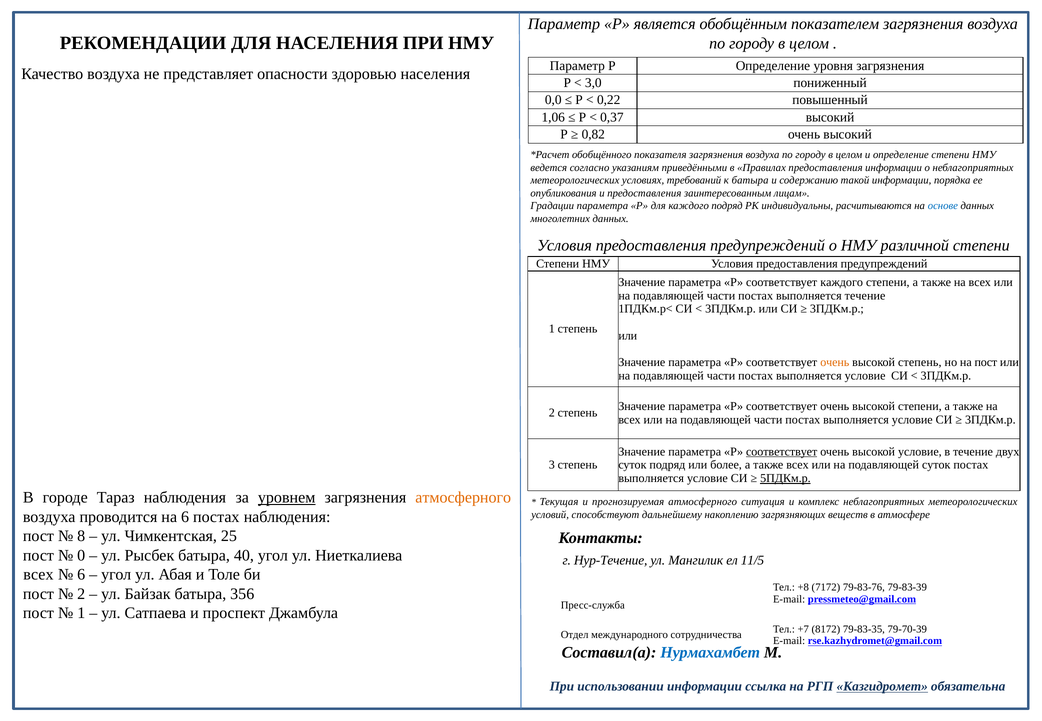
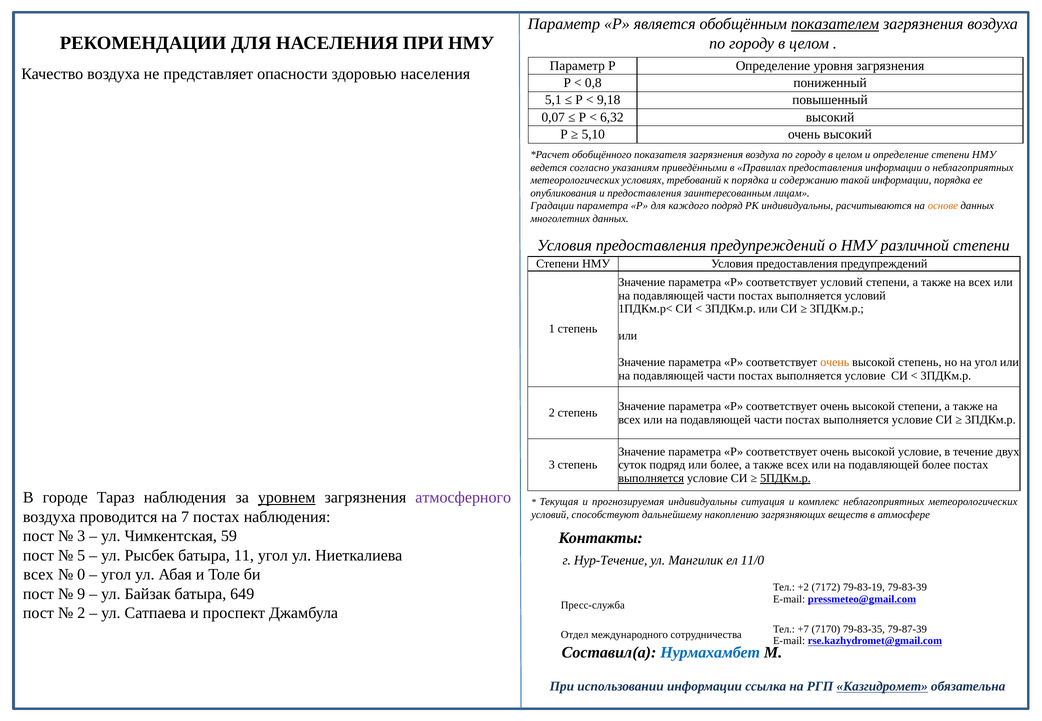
показателем underline: none -> present
3,0: 3,0 -> 0,8
0,0: 0,0 -> 5,1
0,22: 0,22 -> 9,18
1,06: 1,06 -> 0,07
0,37: 0,37 -> 6,32
0,82: 0,82 -> 5,10
к батыра: батыра -> порядка
основе colour: blue -> orange
соответствует каждого: каждого -> условий
выполняется течение: течение -> условий
на пост: пост -> угол
соответствует at (782, 452) underline: present -> none
подавляющей суток: суток -> более
выполняется at (651, 479) underline: none -> present
атмосферного at (463, 498) colour: orange -> purple
прогнозируемая атмосферного: атмосферного -> индивидуальны
на 6: 6 -> 7
8 at (81, 536): 8 -> 3
25: 25 -> 59
0: 0 -> 5
40: 40 -> 11
11/5: 11/5 -> 11/0
6 at (81, 575): 6 -> 0
+8: +8 -> +2
79-83-76: 79-83-76 -> 79-83-19
2 at (81, 594): 2 -> 9
356: 356 -> 649
1 at (81, 613): 1 -> 2
8172: 8172 -> 7170
79-70-39: 79-70-39 -> 79-87-39
